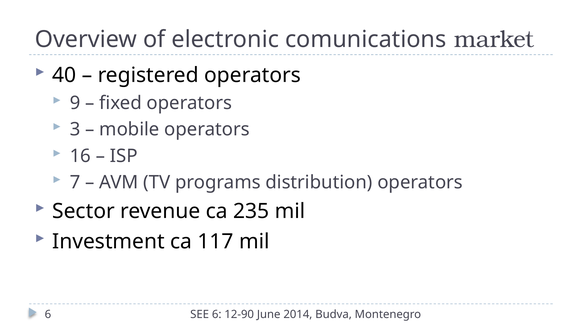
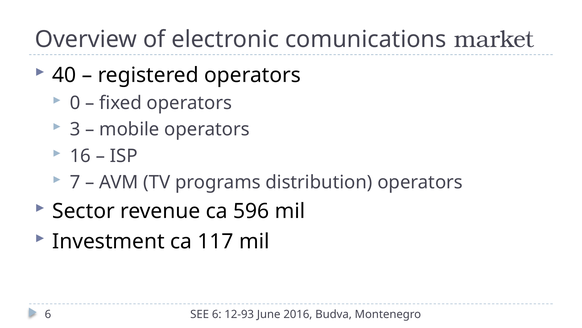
9: 9 -> 0
235: 235 -> 596
12-90: 12-90 -> 12-93
2014: 2014 -> 2016
